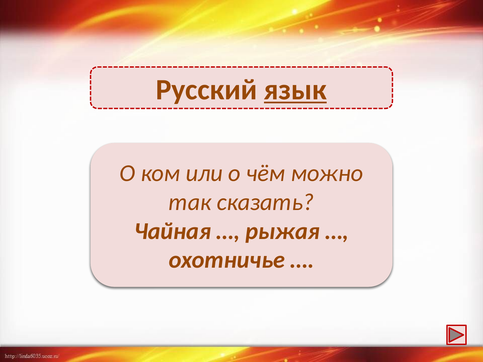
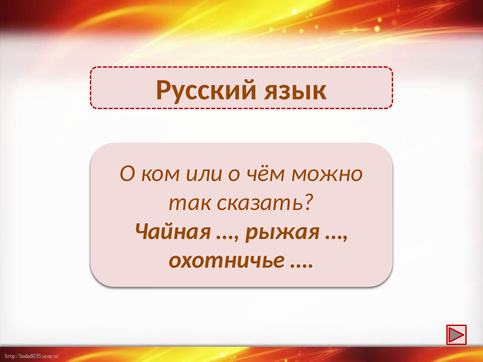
язык underline: present -> none
